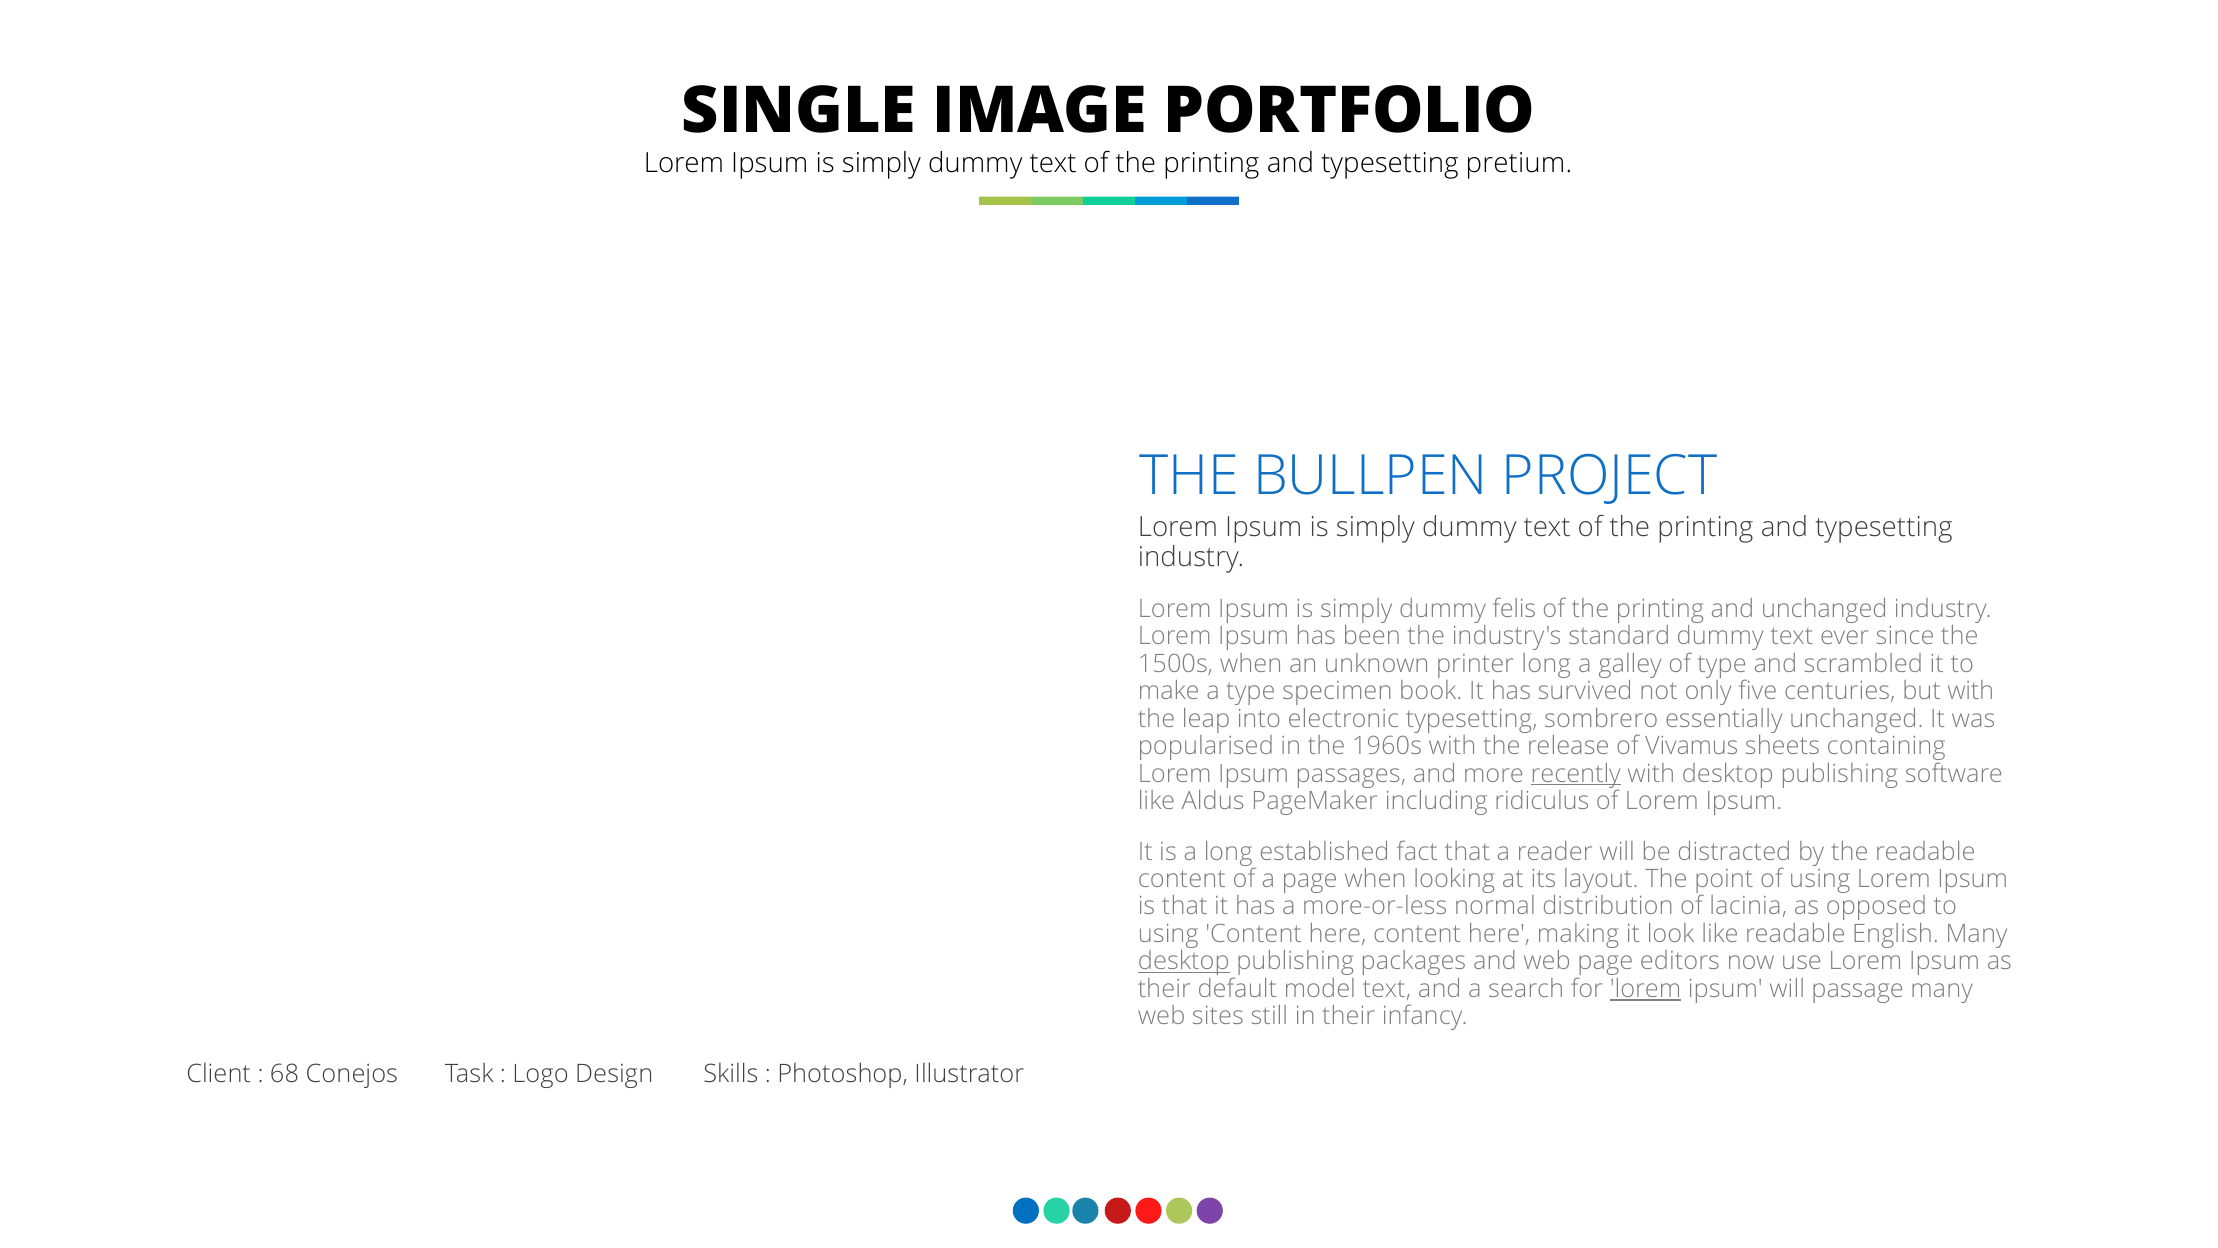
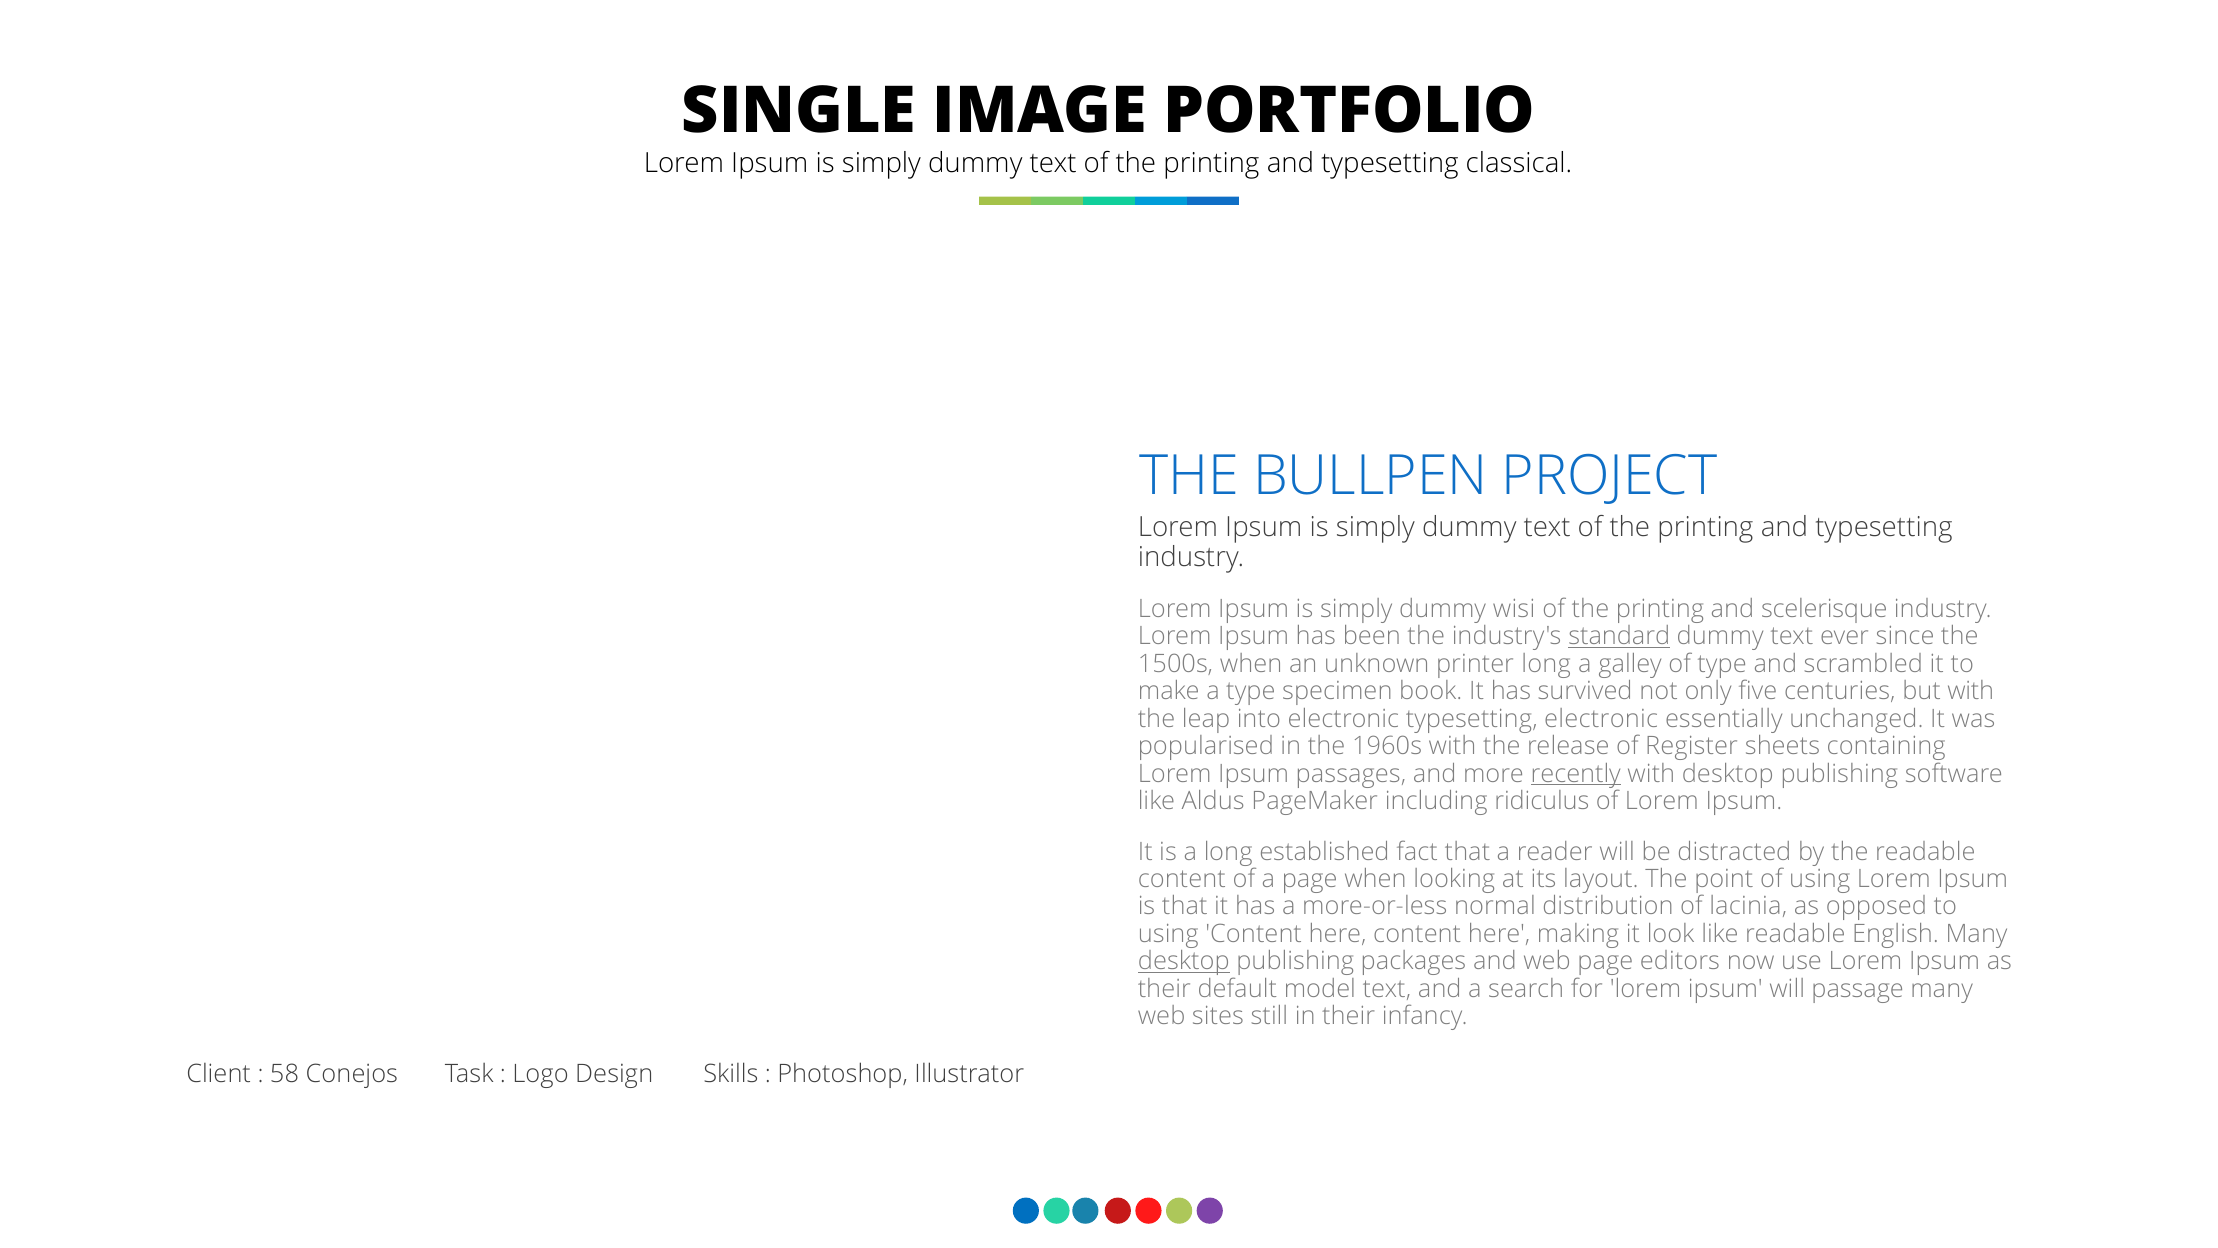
pretium: pretium -> classical
felis: felis -> wisi
and unchanged: unchanged -> scelerisque
standard underline: none -> present
typesetting sombrero: sombrero -> electronic
Vivamus: Vivamus -> Register
lorem at (1646, 989) underline: present -> none
68: 68 -> 58
